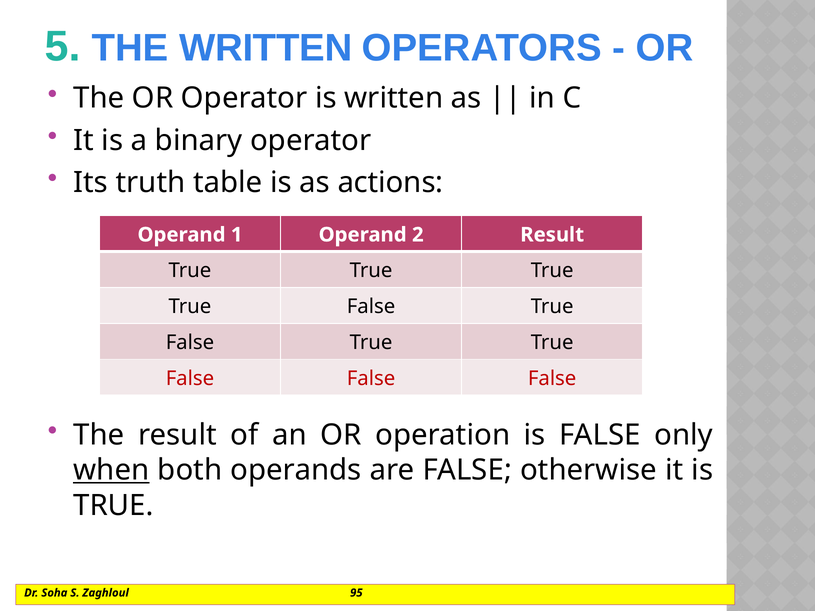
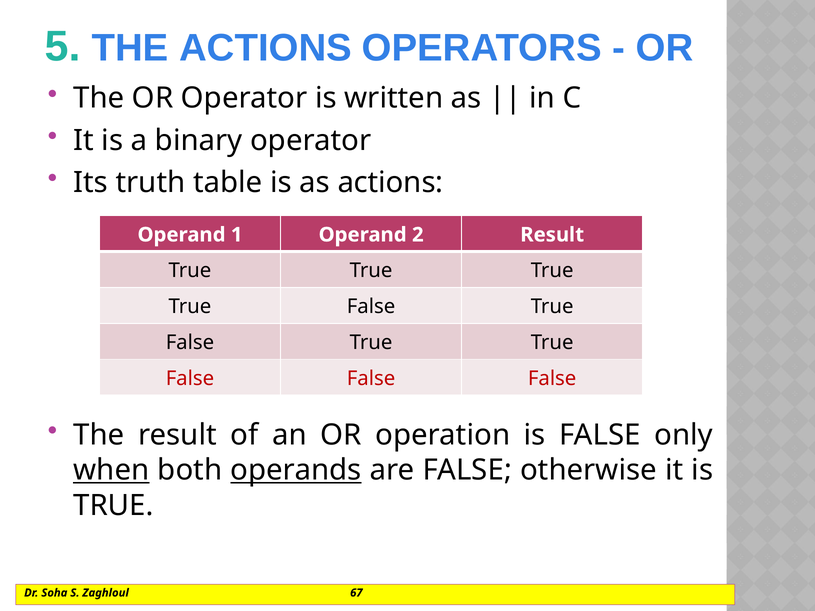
THE WRITTEN: WRITTEN -> ACTIONS
operands underline: none -> present
95: 95 -> 67
